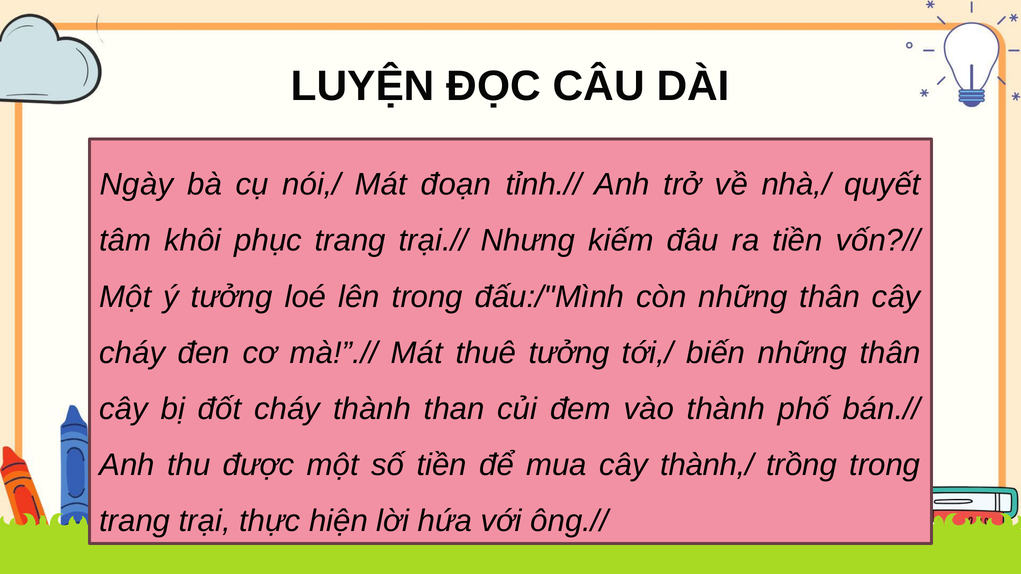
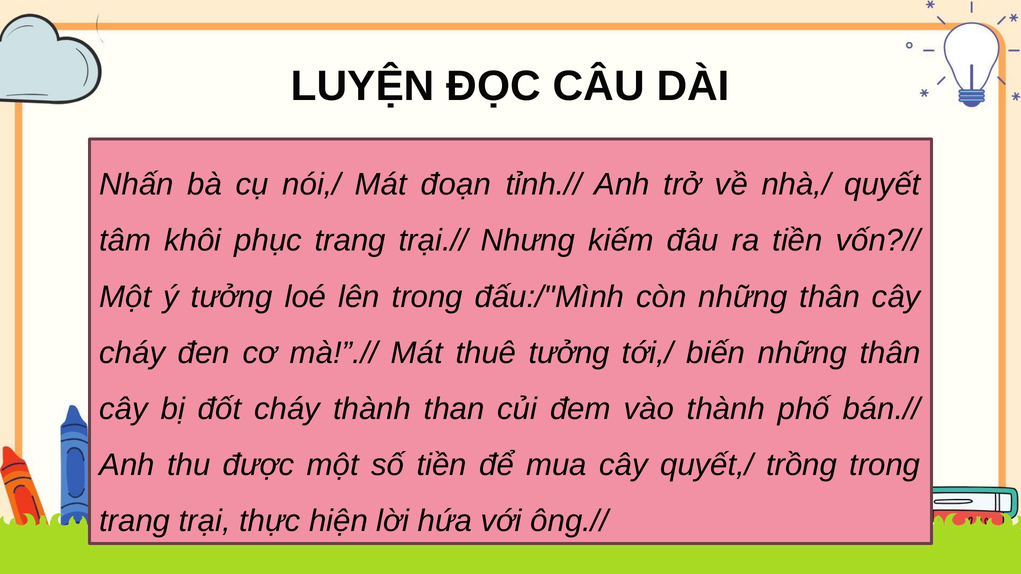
Ngày: Ngày -> Nhấn
thành,/: thành,/ -> quyết,/
